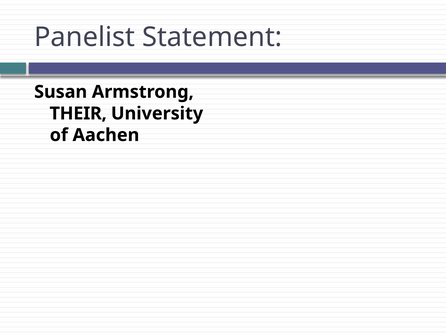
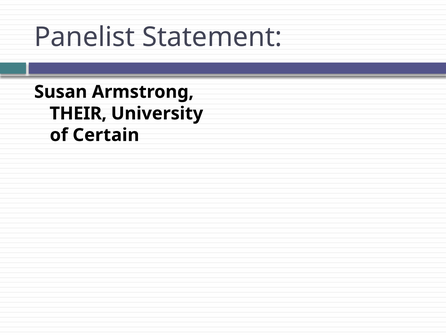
Aachen: Aachen -> Certain
